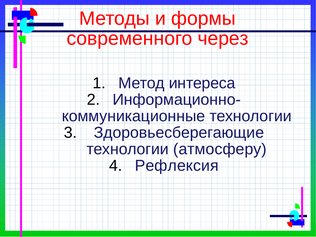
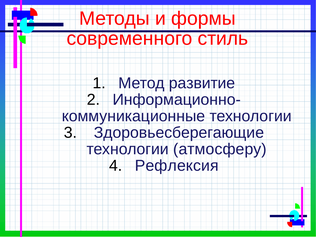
через: через -> стиль
интереса: интереса -> развитие
